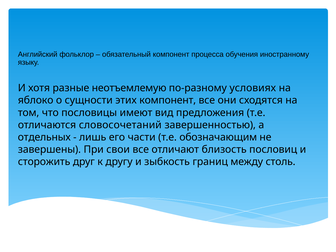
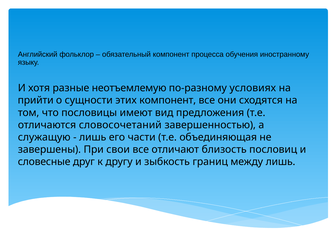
яблоко: яблоко -> прийти
отдельных: отдельных -> служащую
обозначающим: обозначающим -> объединяющая
сторожить: сторожить -> словесные
между столь: столь -> лишь
